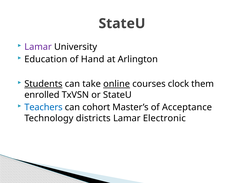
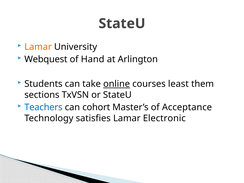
Lamar at (38, 47) colour: purple -> orange
Education: Education -> Webquest
Students underline: present -> none
clock: clock -> least
enrolled: enrolled -> sections
districts: districts -> satisfies
